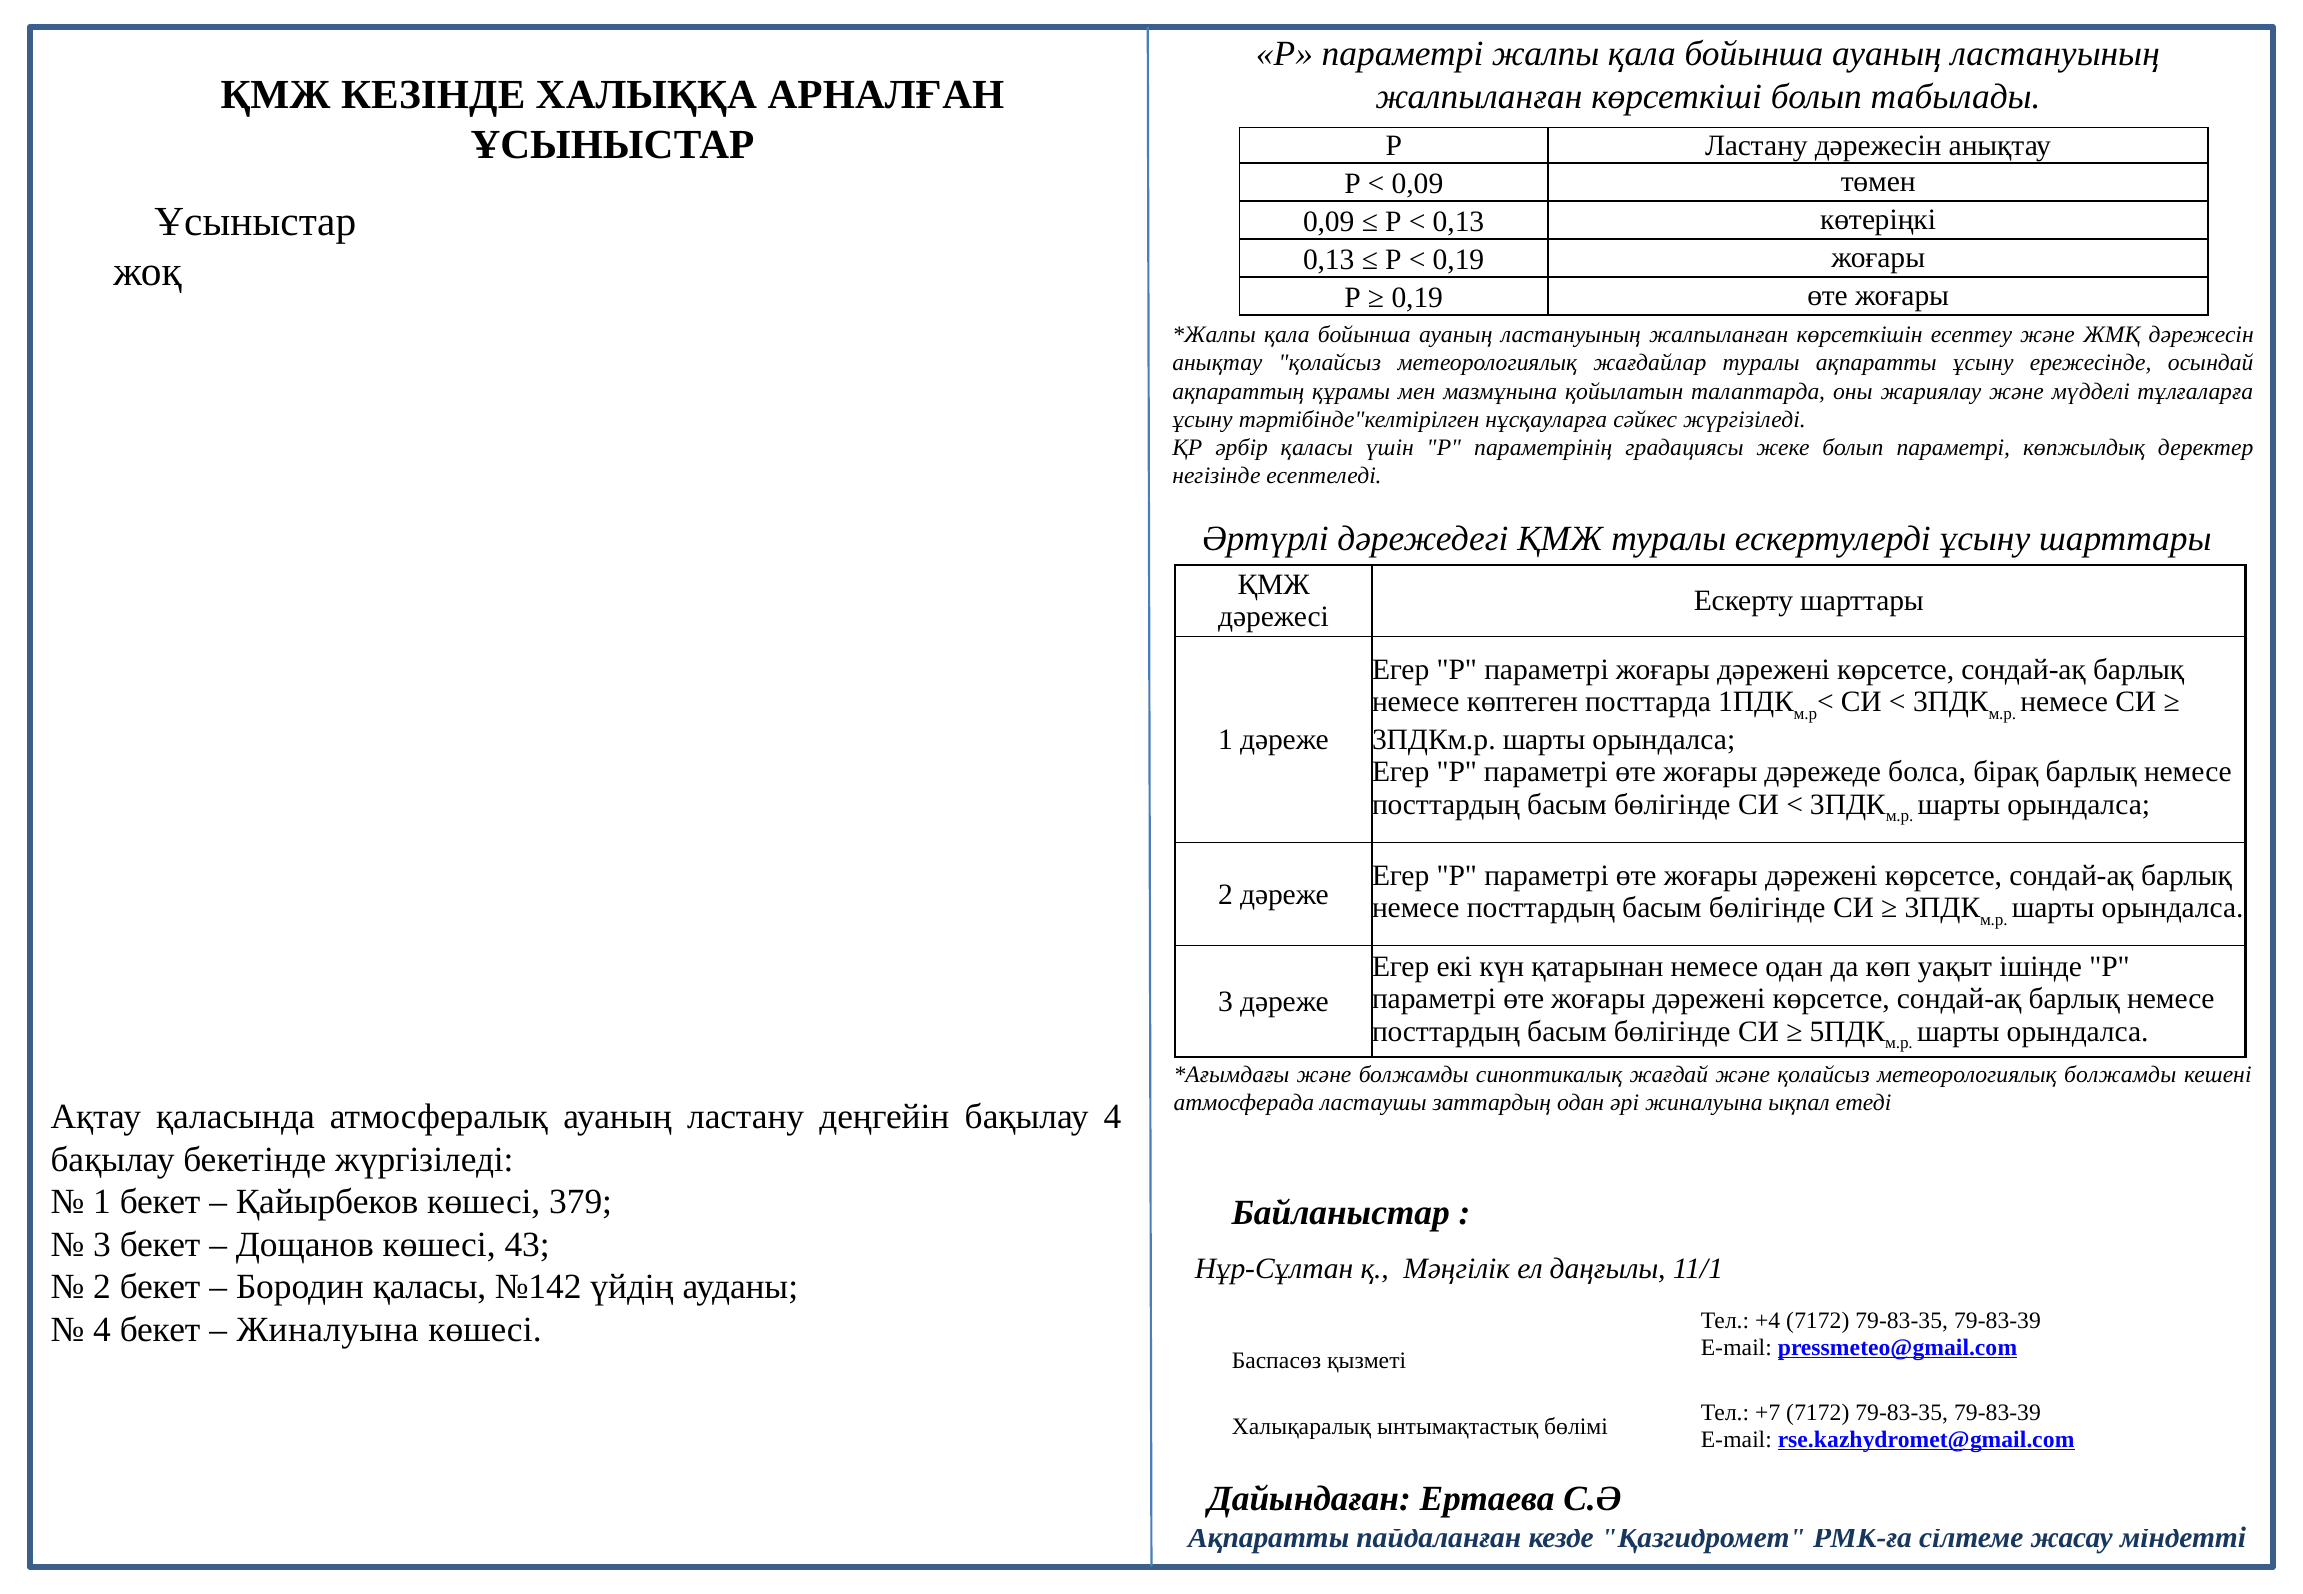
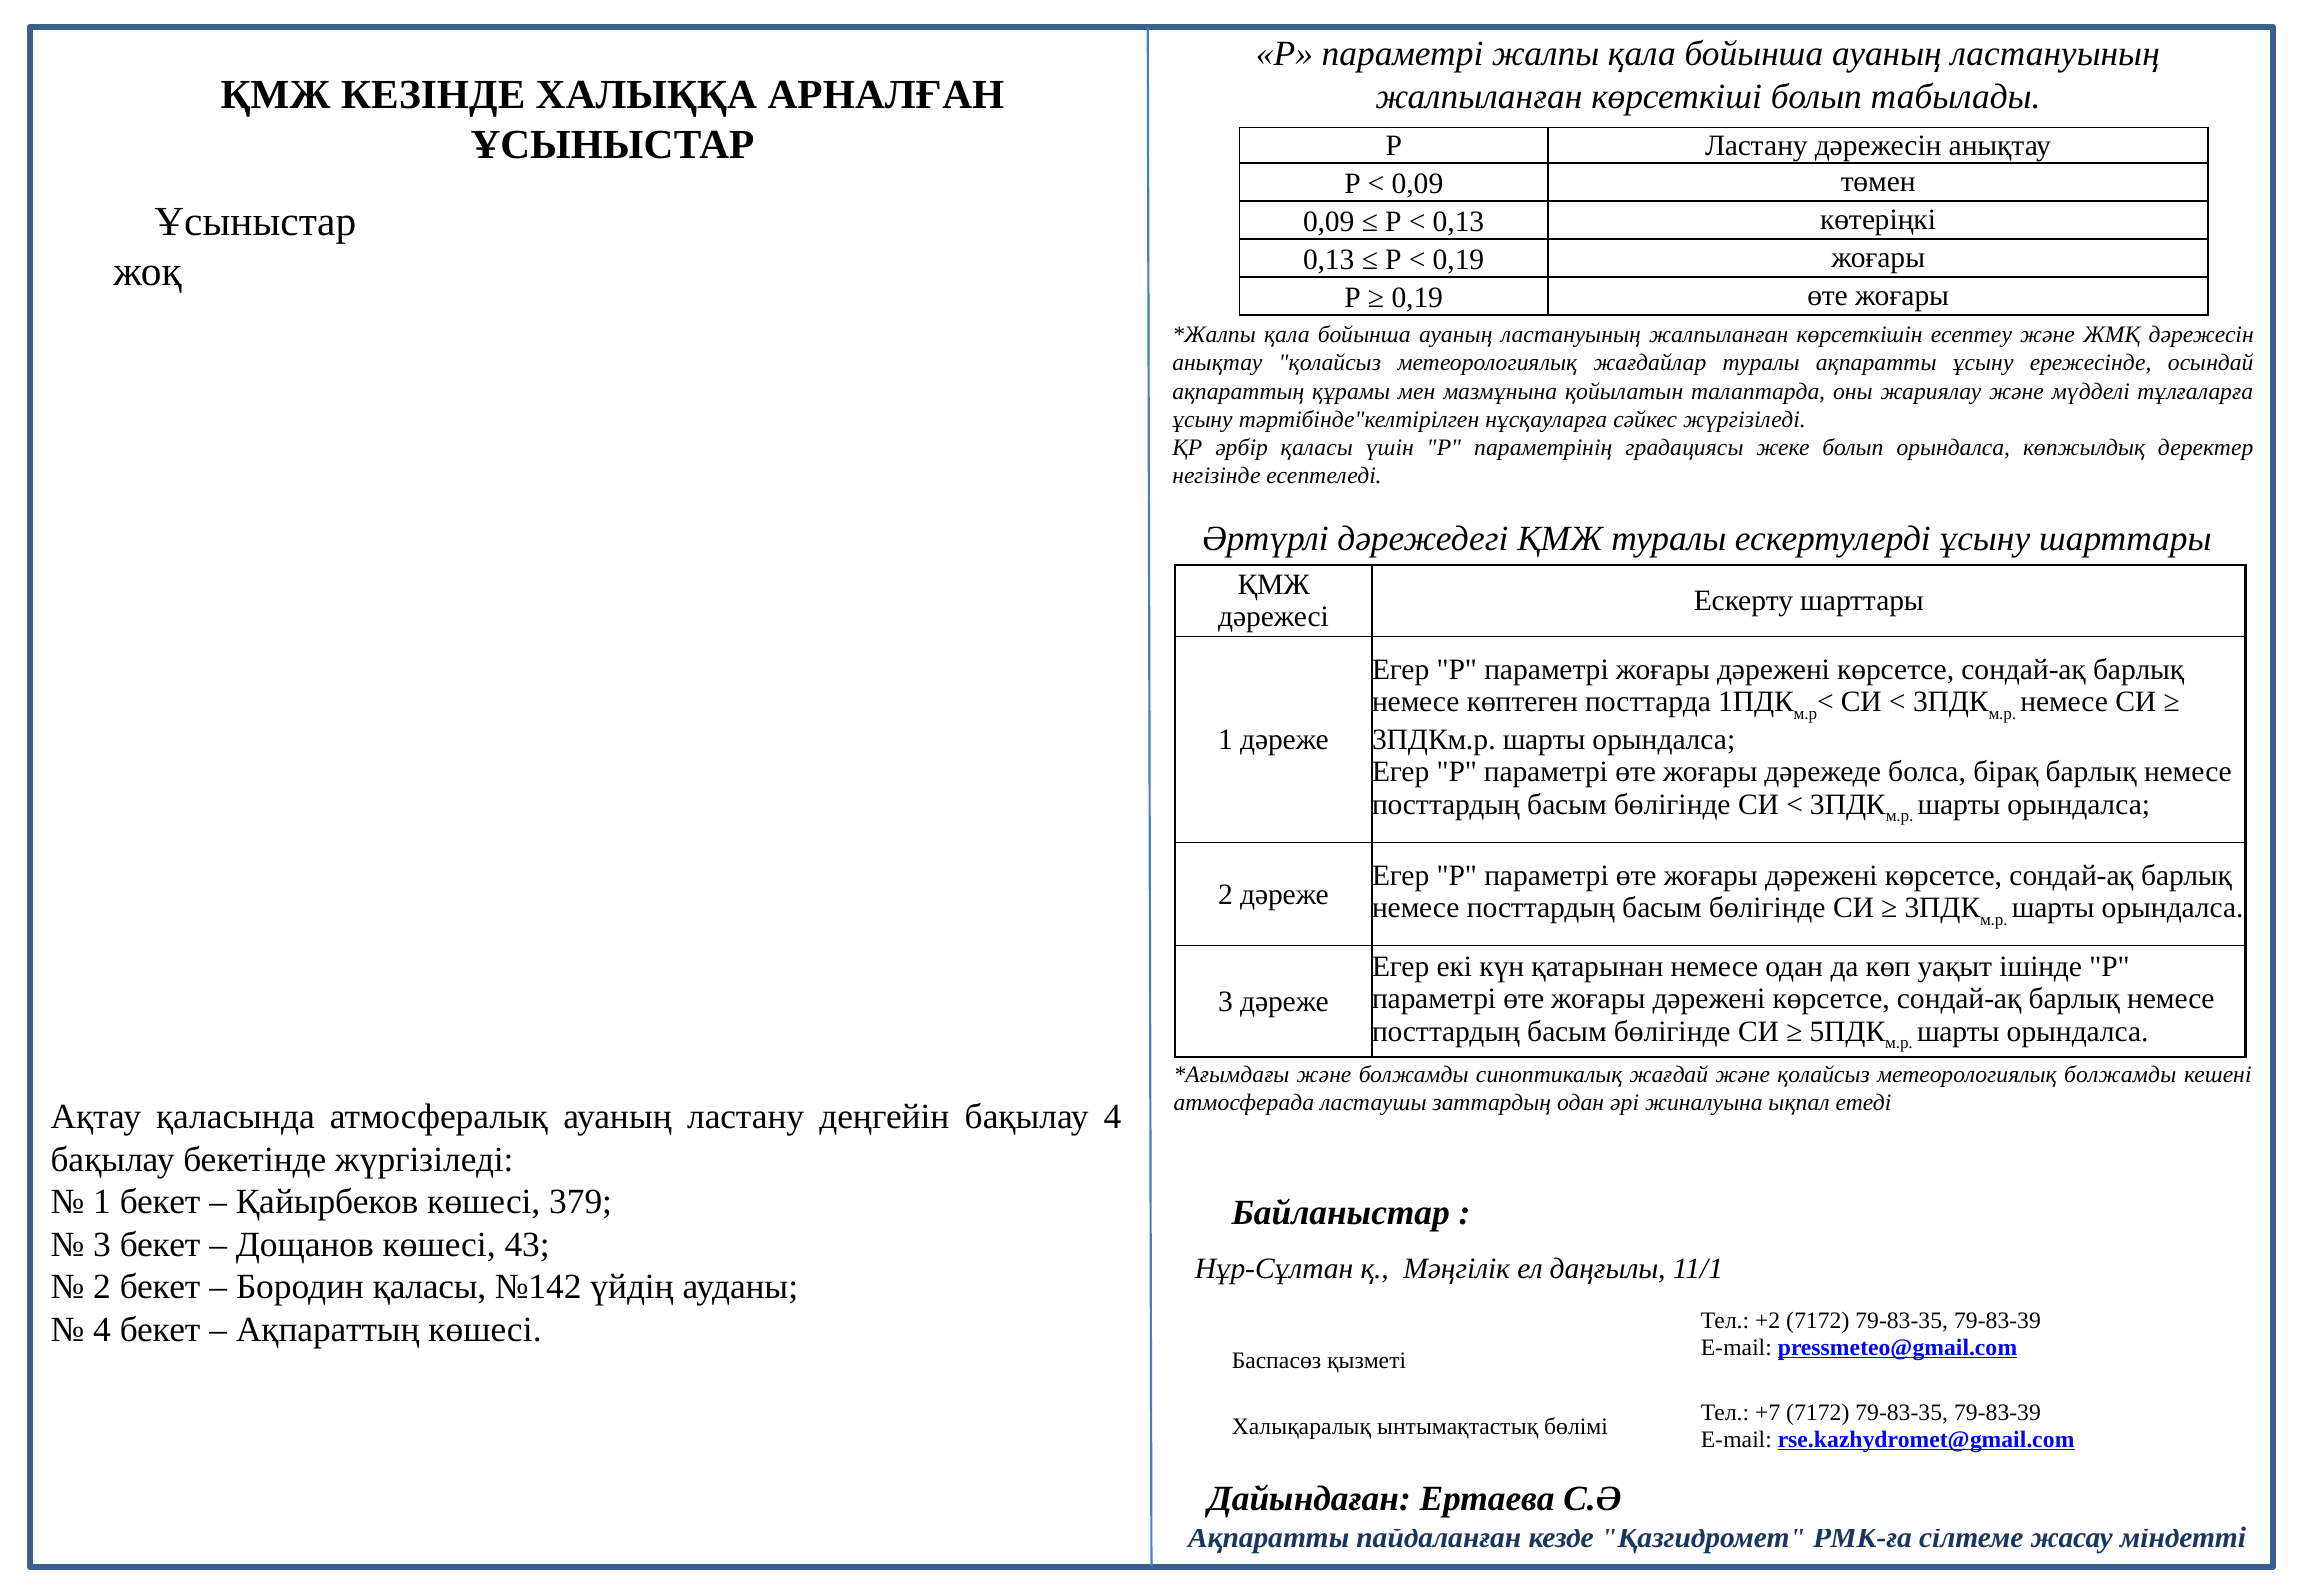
болып параметрі: параметрі -> орындалса
+4: +4 -> +2
Жиналуына at (328, 1330): Жиналуына -> Ақпараттың
